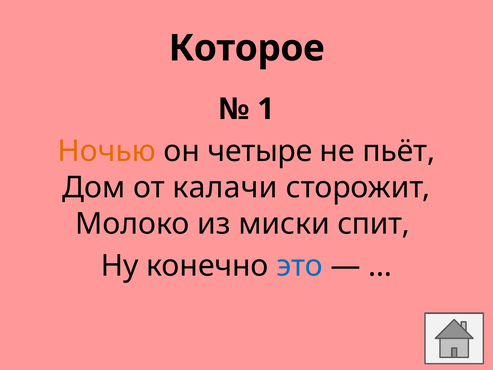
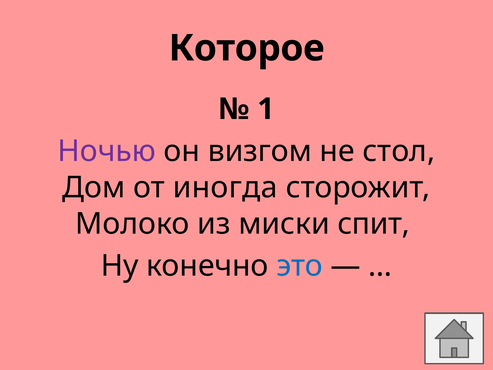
Ночью colour: orange -> purple
четыре: четыре -> визгом
пьёт: пьёт -> стол
калачи: калачи -> иногда
